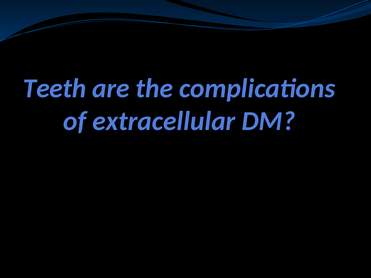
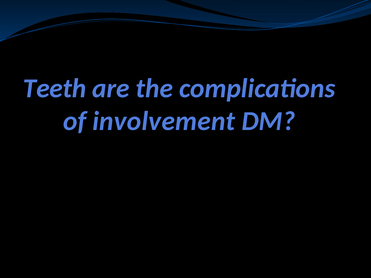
extracellular: extracellular -> involvement
